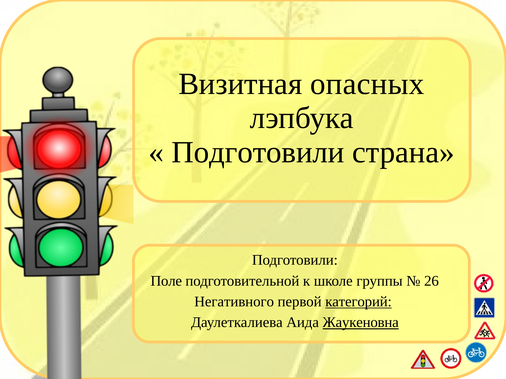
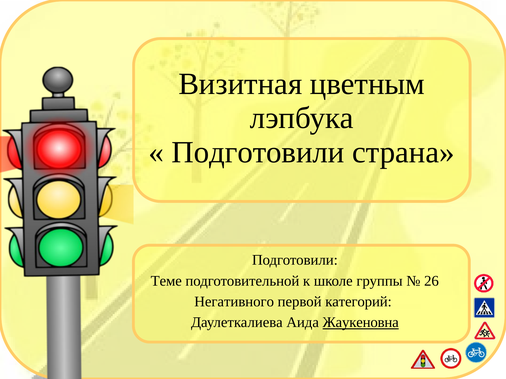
опасных: опасных -> цветным
Поле: Поле -> Теме
категорий underline: present -> none
